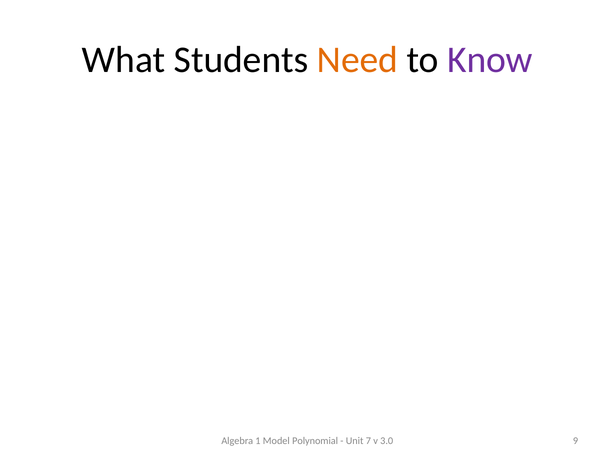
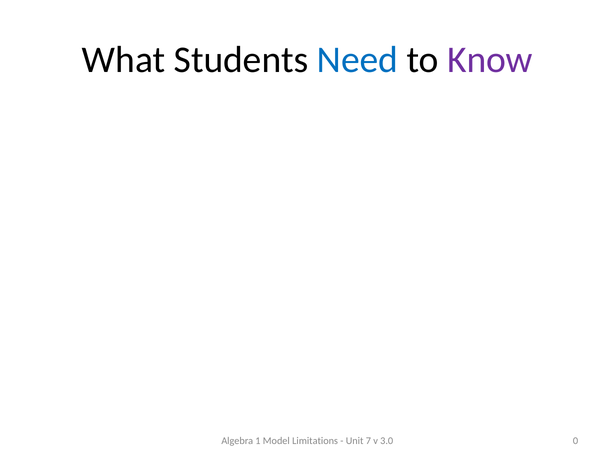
Need colour: orange -> blue
Polynomial: Polynomial -> Limitations
9: 9 -> 0
